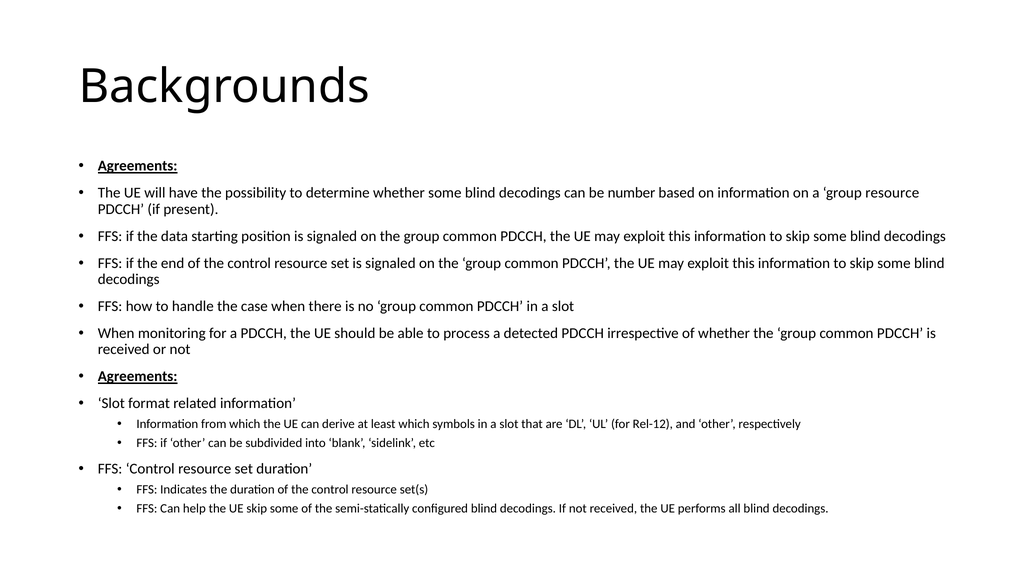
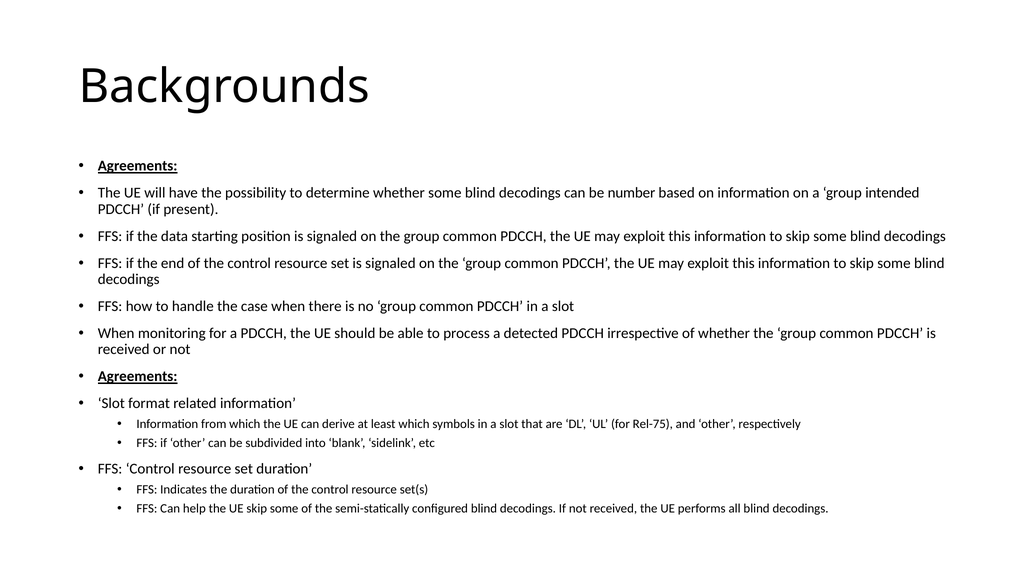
group resource: resource -> intended
Rel-12: Rel-12 -> Rel-75
